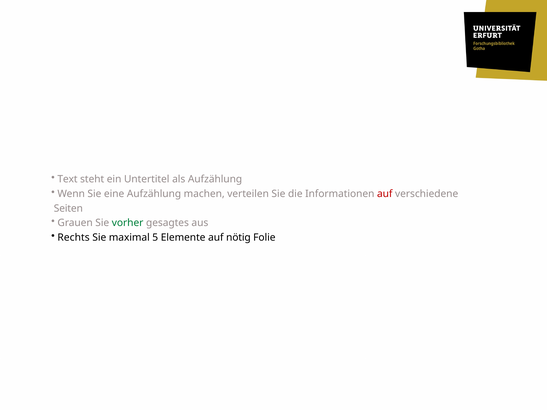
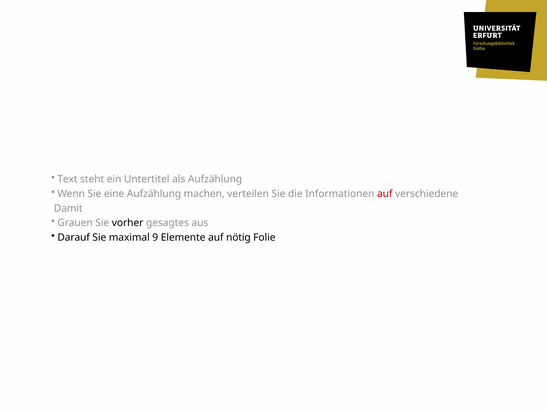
Seiten: Seiten -> Damit
vorher colour: green -> black
Rechts: Rechts -> Darauf
5: 5 -> 9
